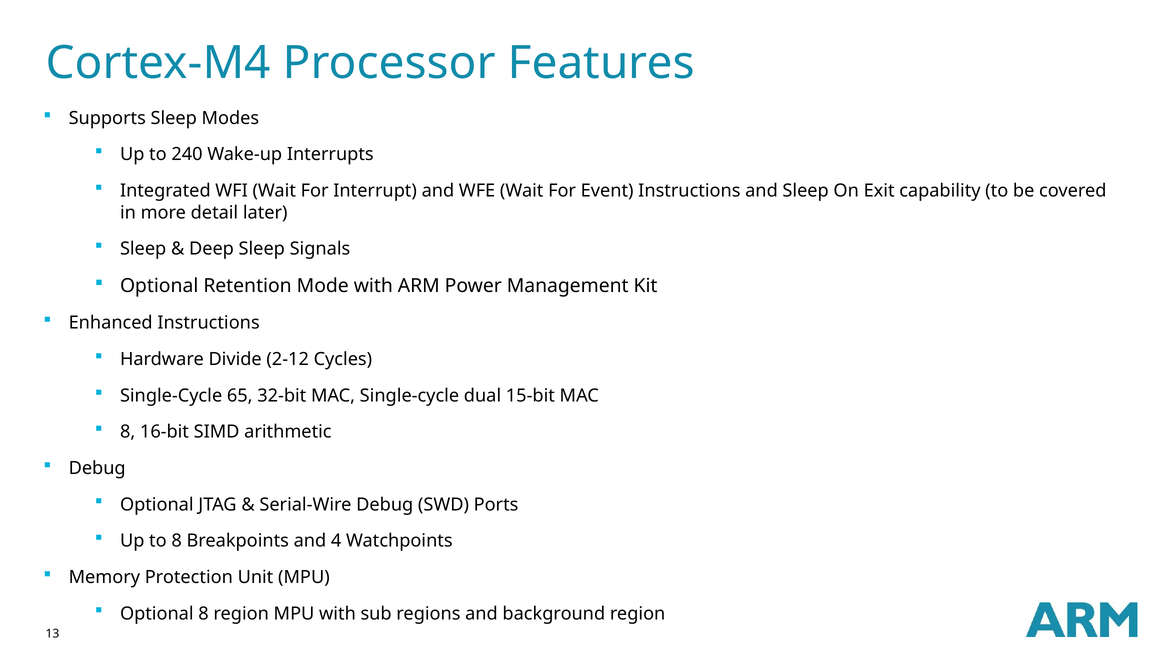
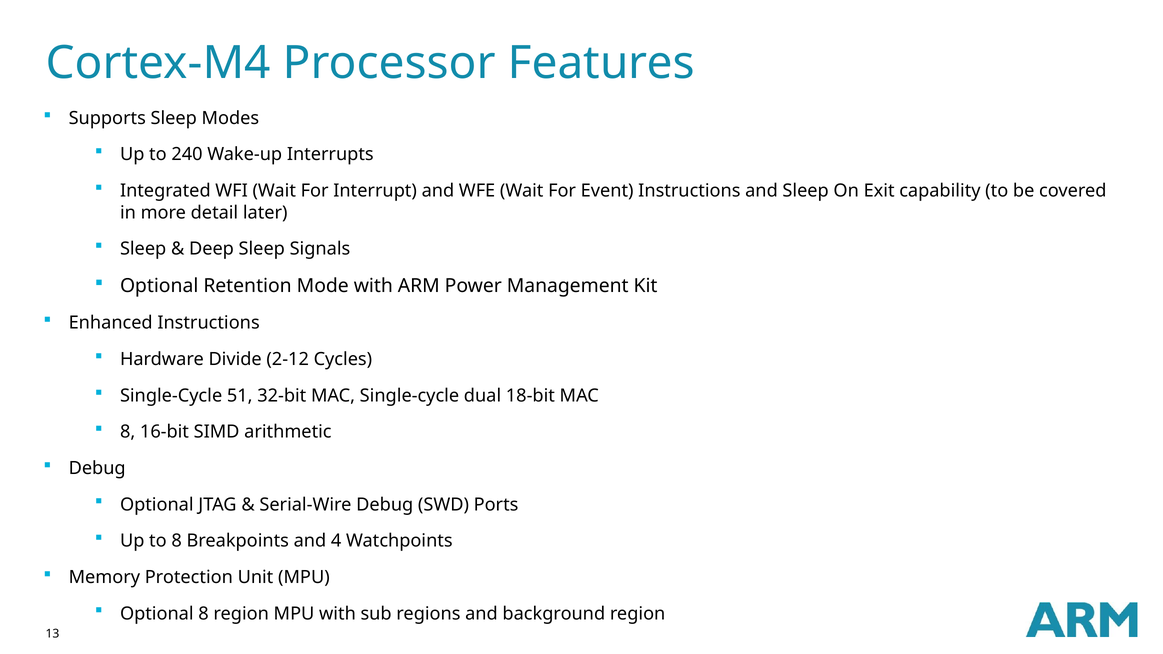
65: 65 -> 51
15-bit: 15-bit -> 18-bit
